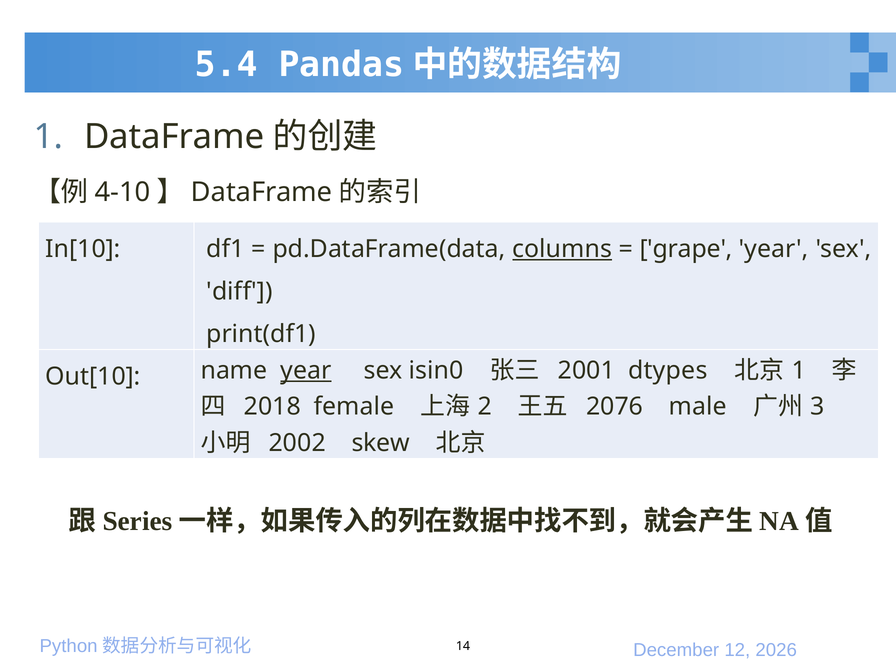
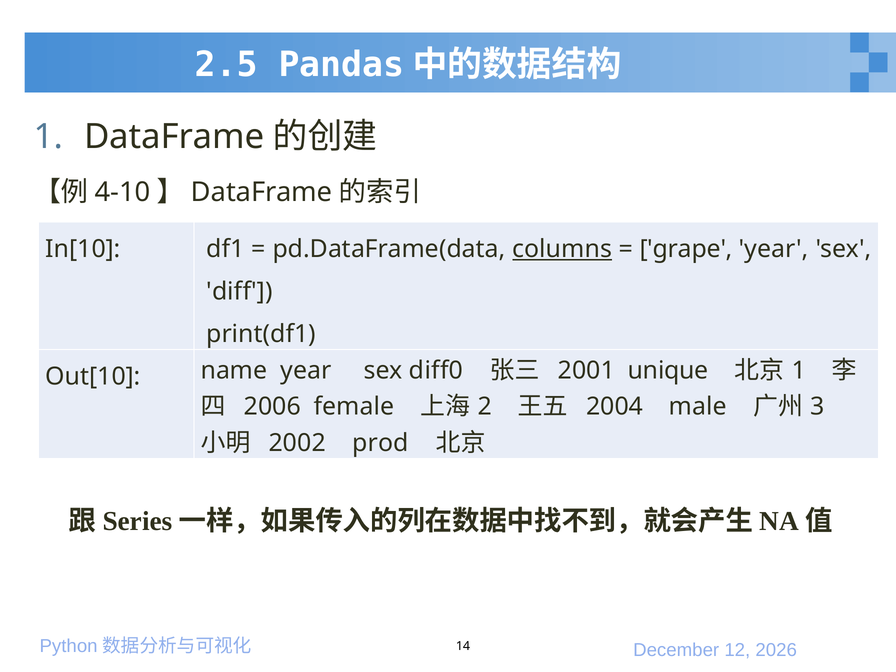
5.4: 5.4 -> 2.5
year at (306, 370) underline: present -> none
isin0: isin0 -> diff0
dtypes: dtypes -> unique
2018: 2018 -> 2006
2076: 2076 -> 2004
skew: skew -> prod
